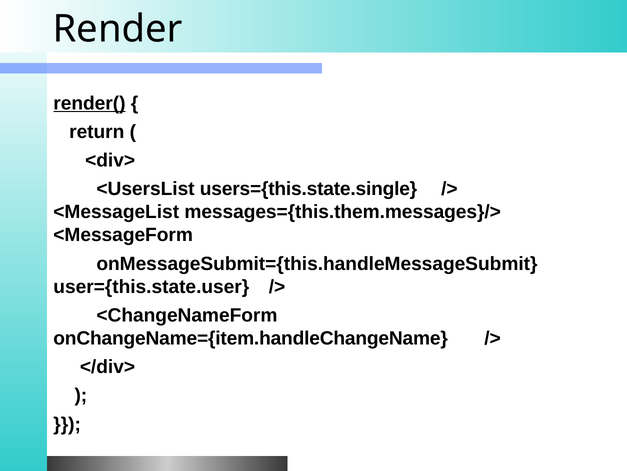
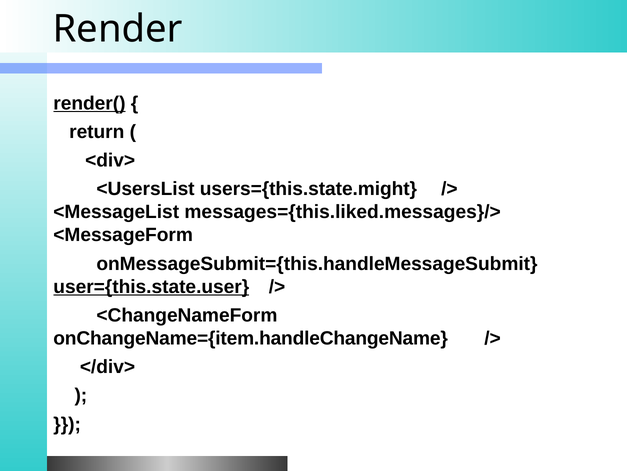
users={this.state.single: users={this.state.single -> users={this.state.might
messages={this.them.messages}/>: messages={this.them.messages}/> -> messages={this.liked.messages}/>
user={this.state.user underline: none -> present
